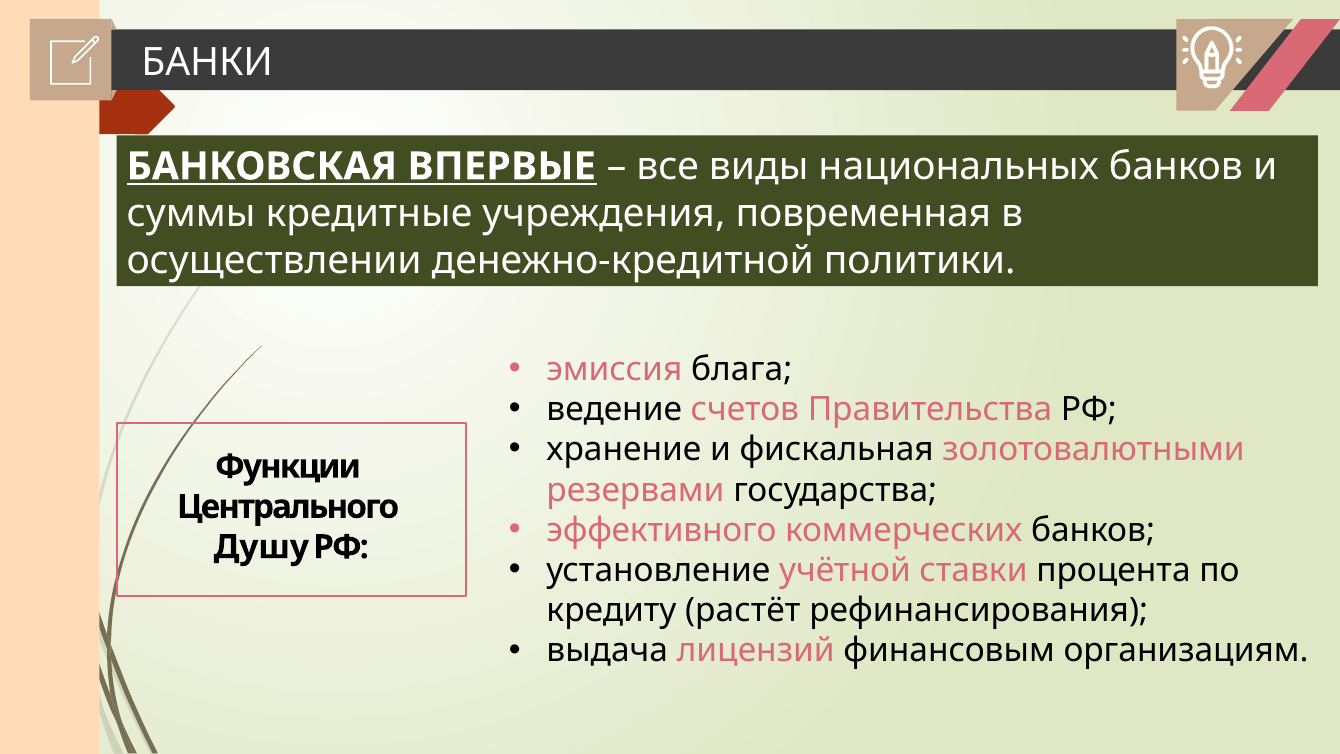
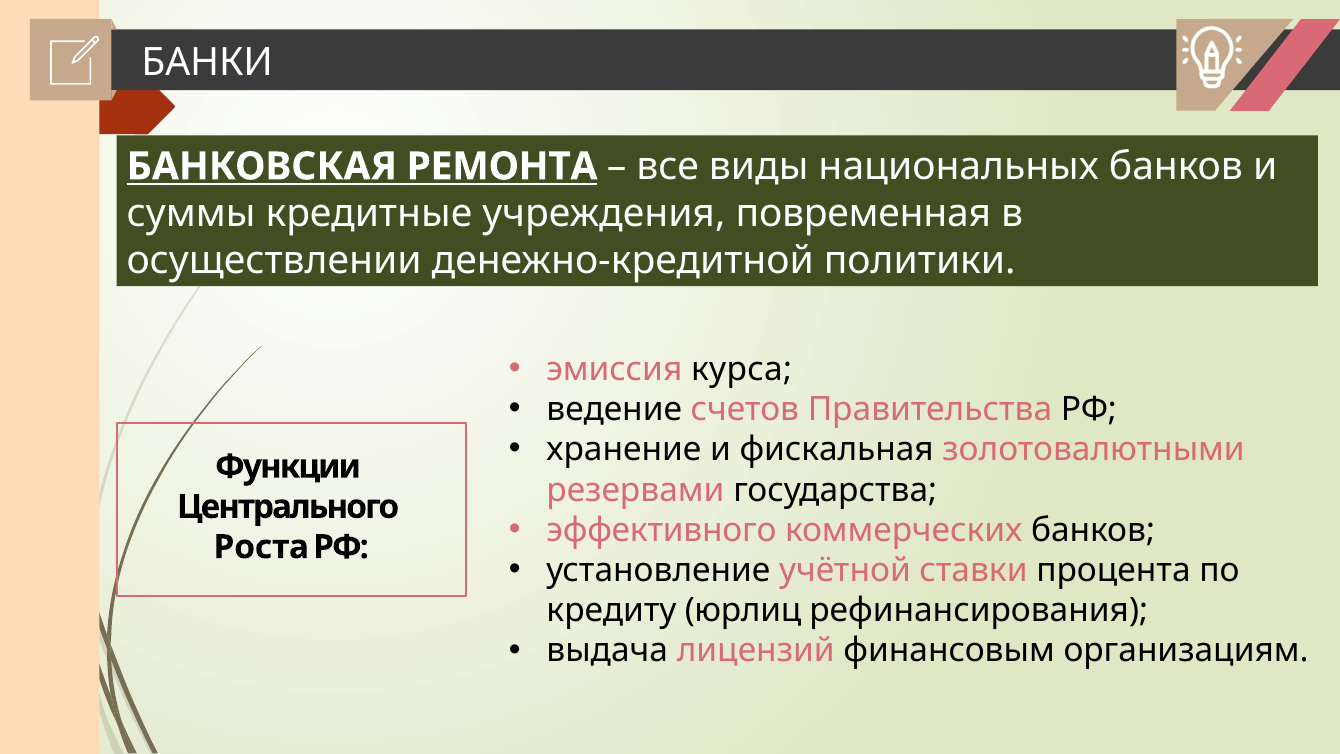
ВПЕРВЫЕ: ВПЕРВЫЕ -> РЕМОНТА
блага: блага -> курса
Душу: Душу -> Роста
растёт: растёт -> юрлиц
